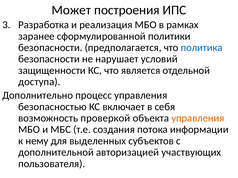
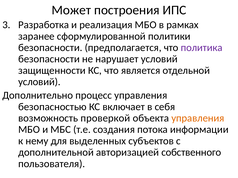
политика colour: blue -> purple
доступа at (39, 82): доступа -> условий
участвующих: участвующих -> собственного
